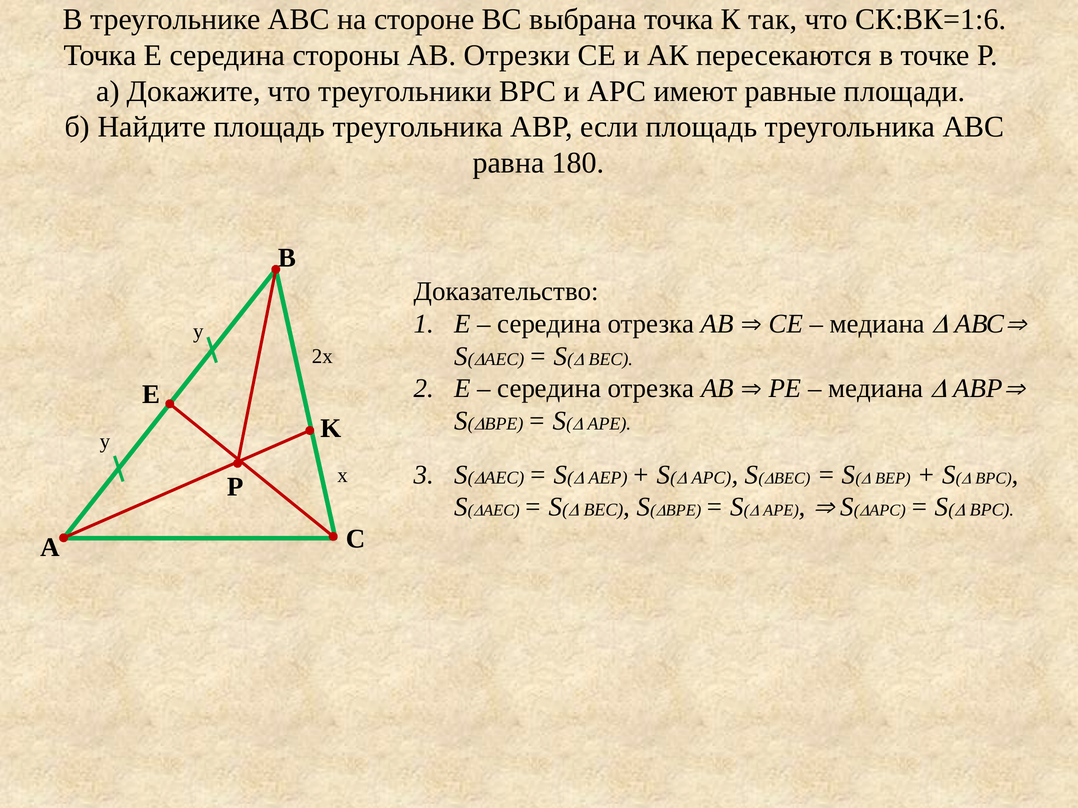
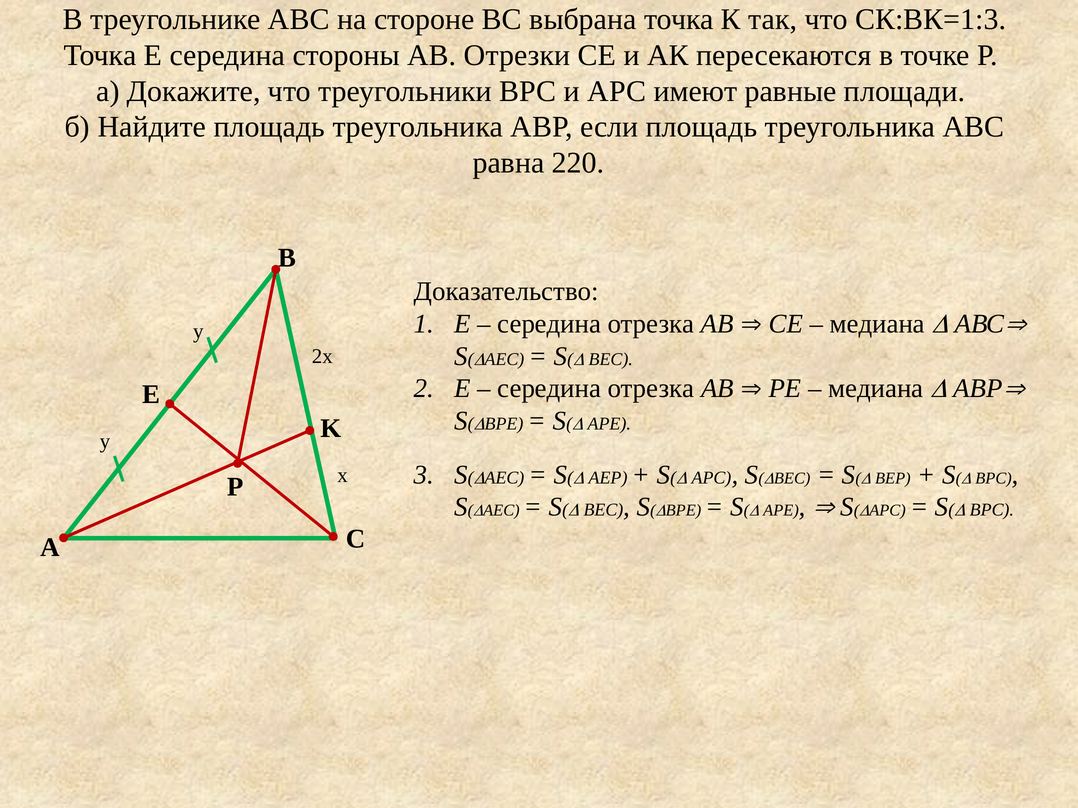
СК:ВК=1:6: СК:ВК=1:6 -> СК:ВК=1:3
180: 180 -> 220
